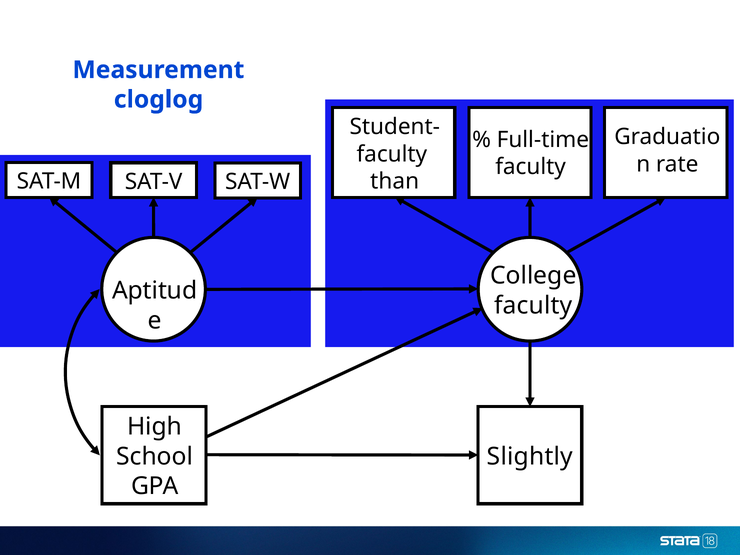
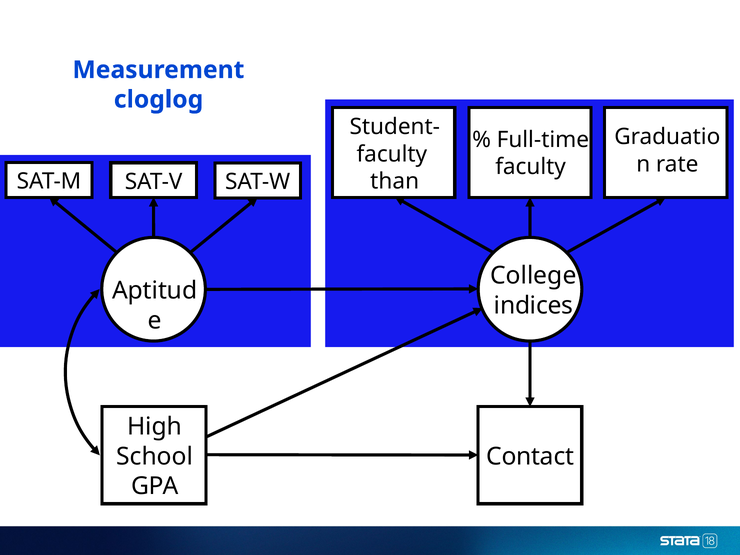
faculty at (533, 305): faculty -> indices
Slightly: Slightly -> Contact
